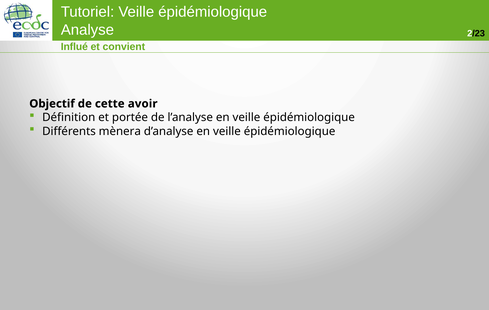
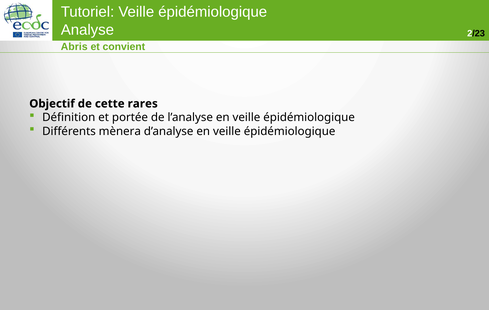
Influé: Influé -> Abris
avoir: avoir -> rares
